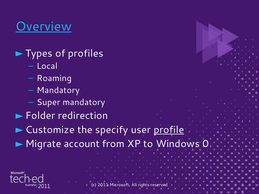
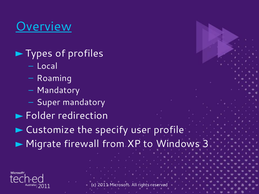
profile underline: present -> none
account: account -> firewall
0: 0 -> 3
